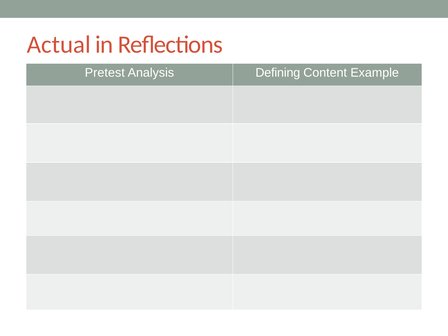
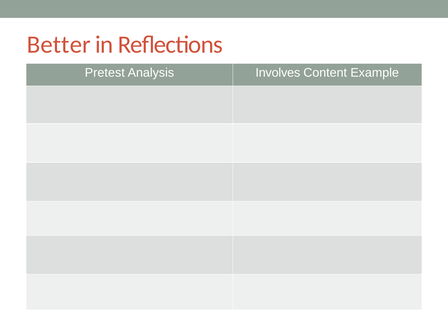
Actual: Actual -> Better
Defining: Defining -> Involves
